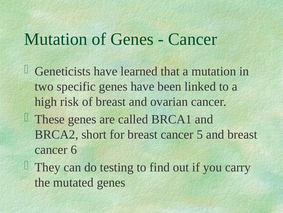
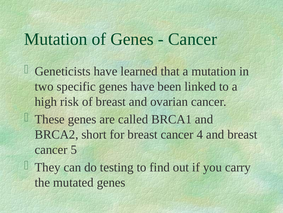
5: 5 -> 4
6: 6 -> 5
